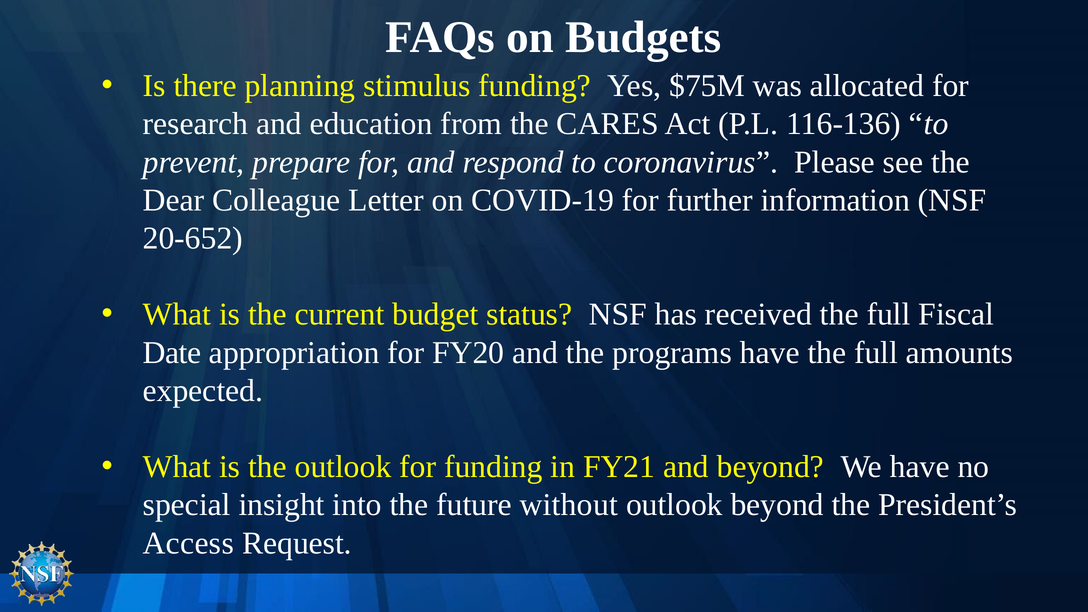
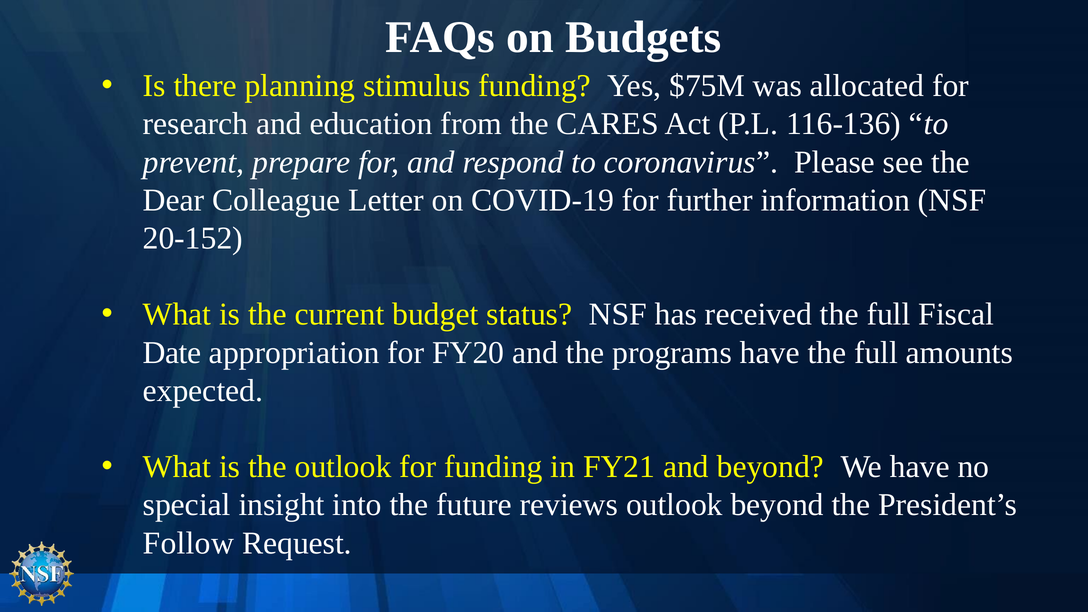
20-652: 20-652 -> 20-152
without: without -> reviews
Access: Access -> Follow
